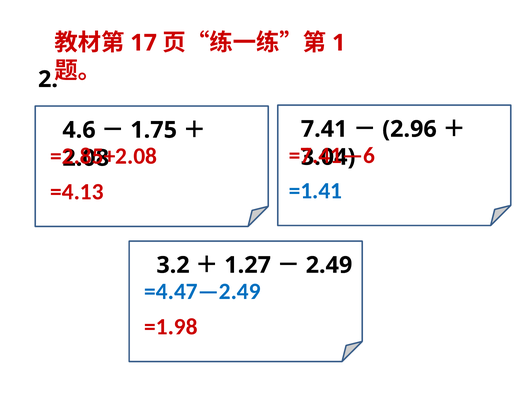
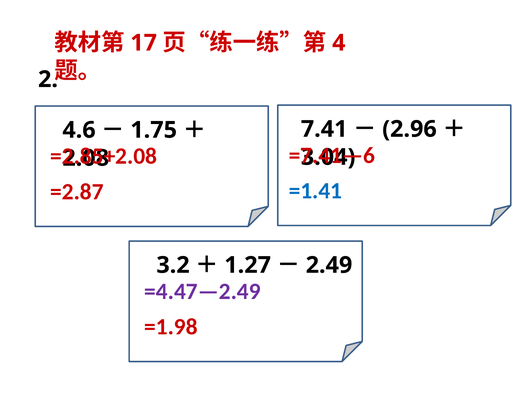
1: 1 -> 4
=4.13: =4.13 -> =2.87
=4.47—2.49 colour: blue -> purple
